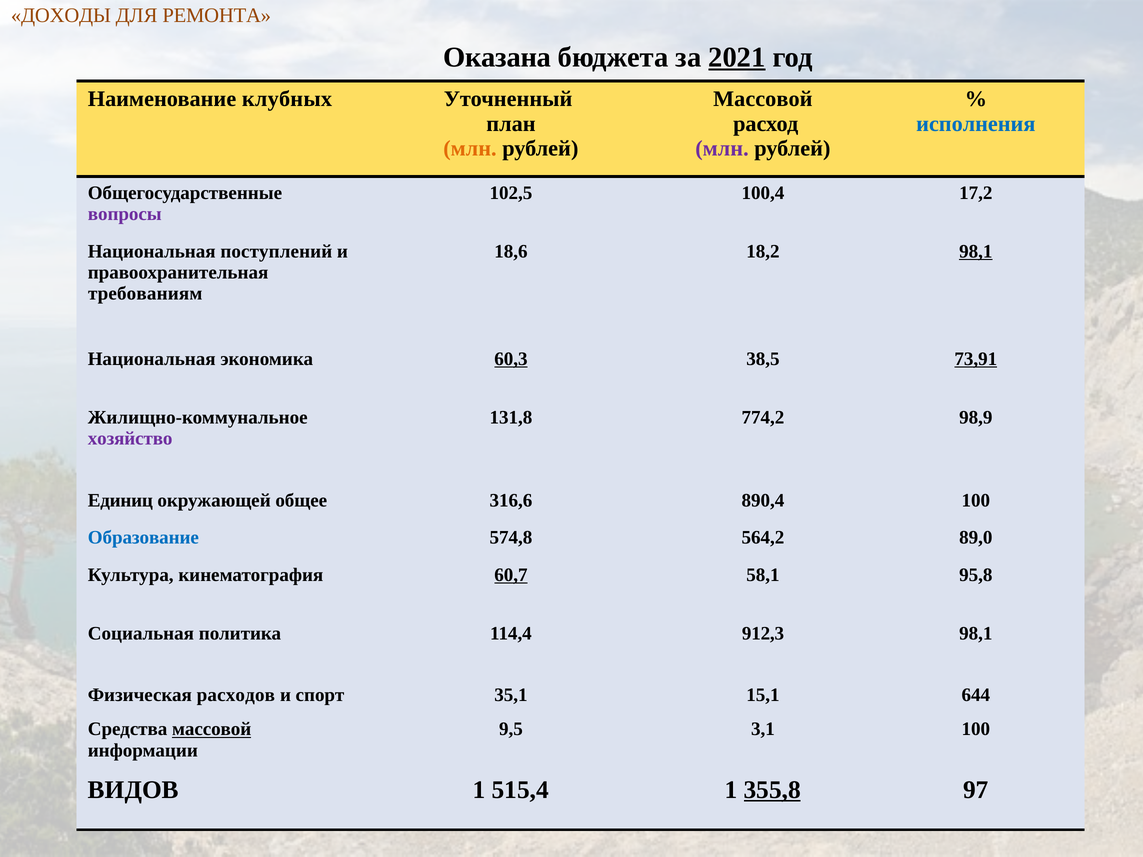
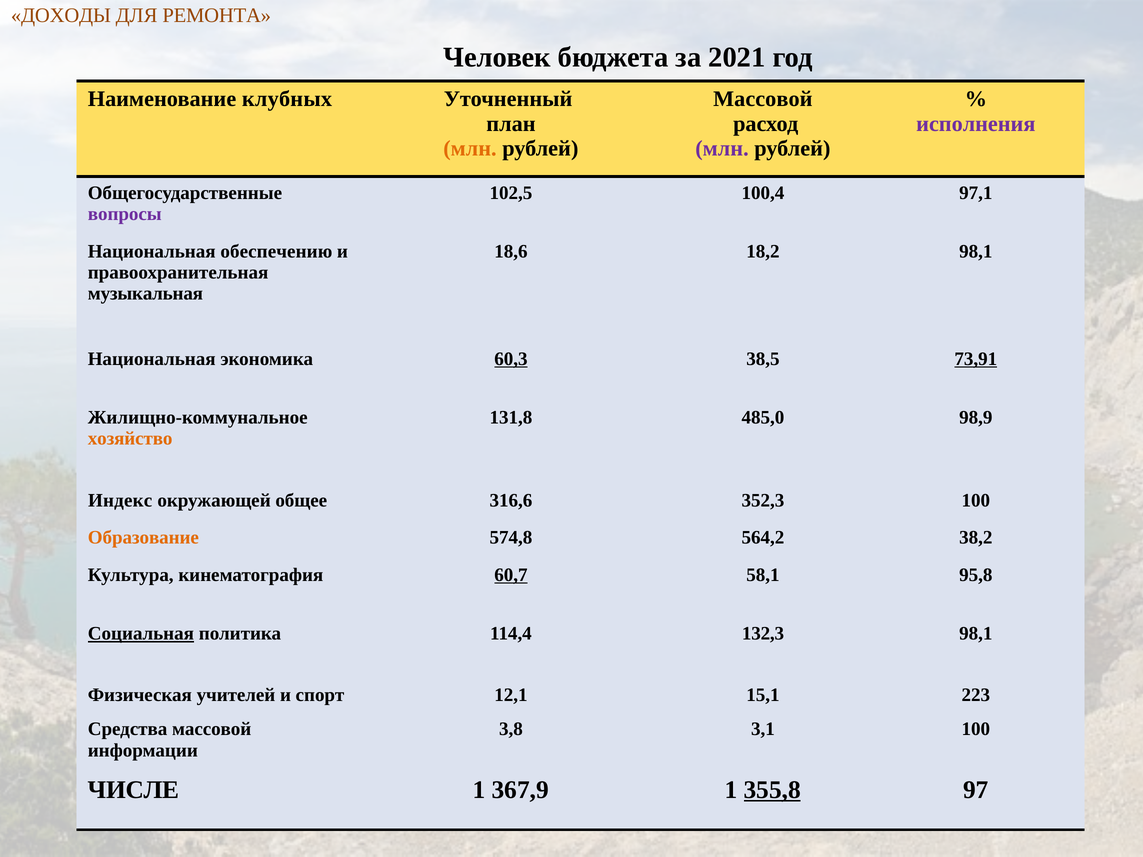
Оказана: Оказана -> Человек
2021 underline: present -> none
исполнения colour: blue -> purple
17,2: 17,2 -> 97,1
поступлений: поступлений -> обеспечению
98,1 at (976, 251) underline: present -> none
требованиям: требованиям -> музыкальная
774,2: 774,2 -> 485,0
хозяйство colour: purple -> orange
Единиц: Единиц -> Индекс
890,4: 890,4 -> 352,3
Образование colour: blue -> orange
89,0: 89,0 -> 38,2
Социальная underline: none -> present
912,3: 912,3 -> 132,3
расходов: расходов -> учителей
35,1: 35,1 -> 12,1
644: 644 -> 223
массовой at (212, 729) underline: present -> none
9,5: 9,5 -> 3,8
ВИДОВ: ВИДОВ -> ЧИСЛЕ
515,4: 515,4 -> 367,9
